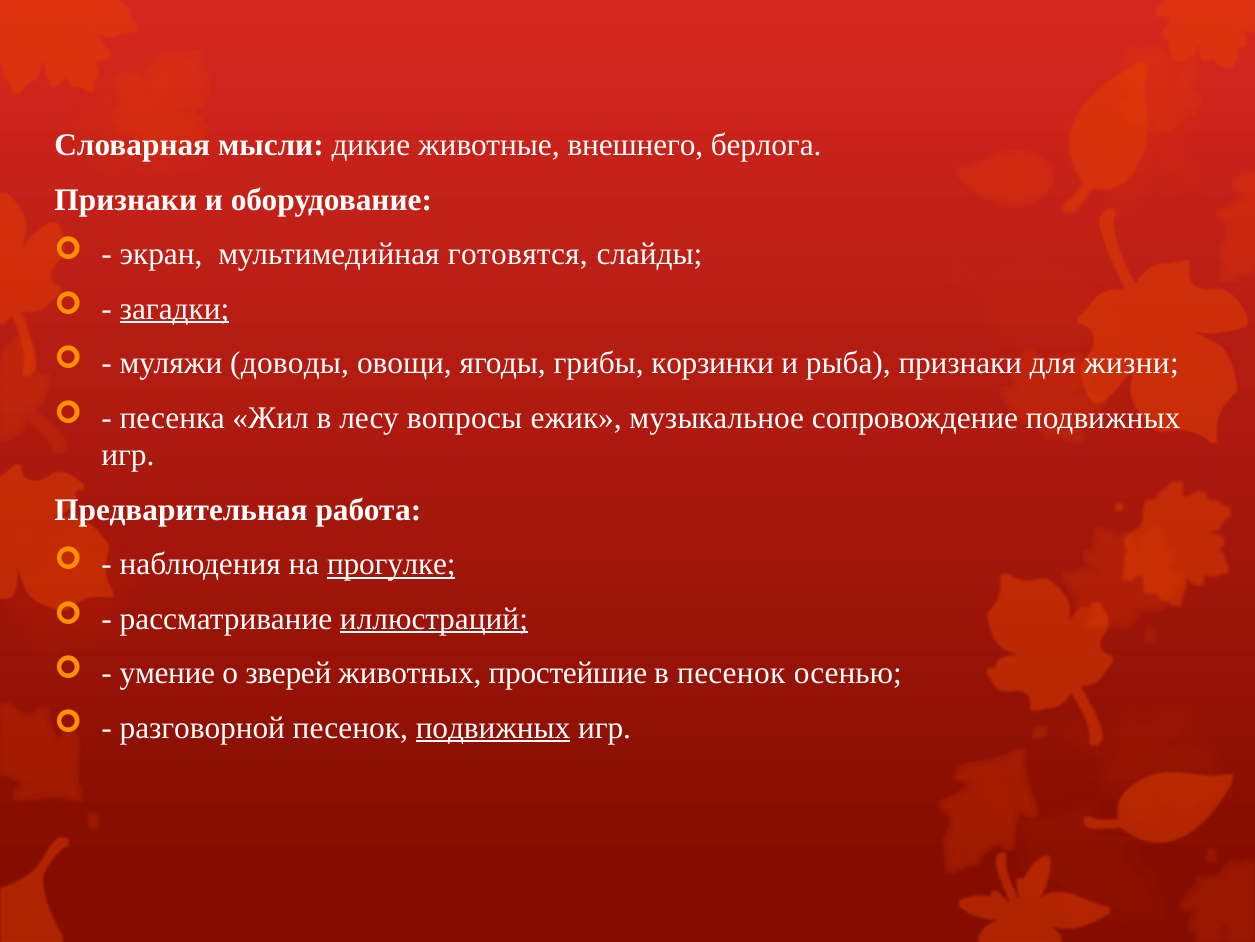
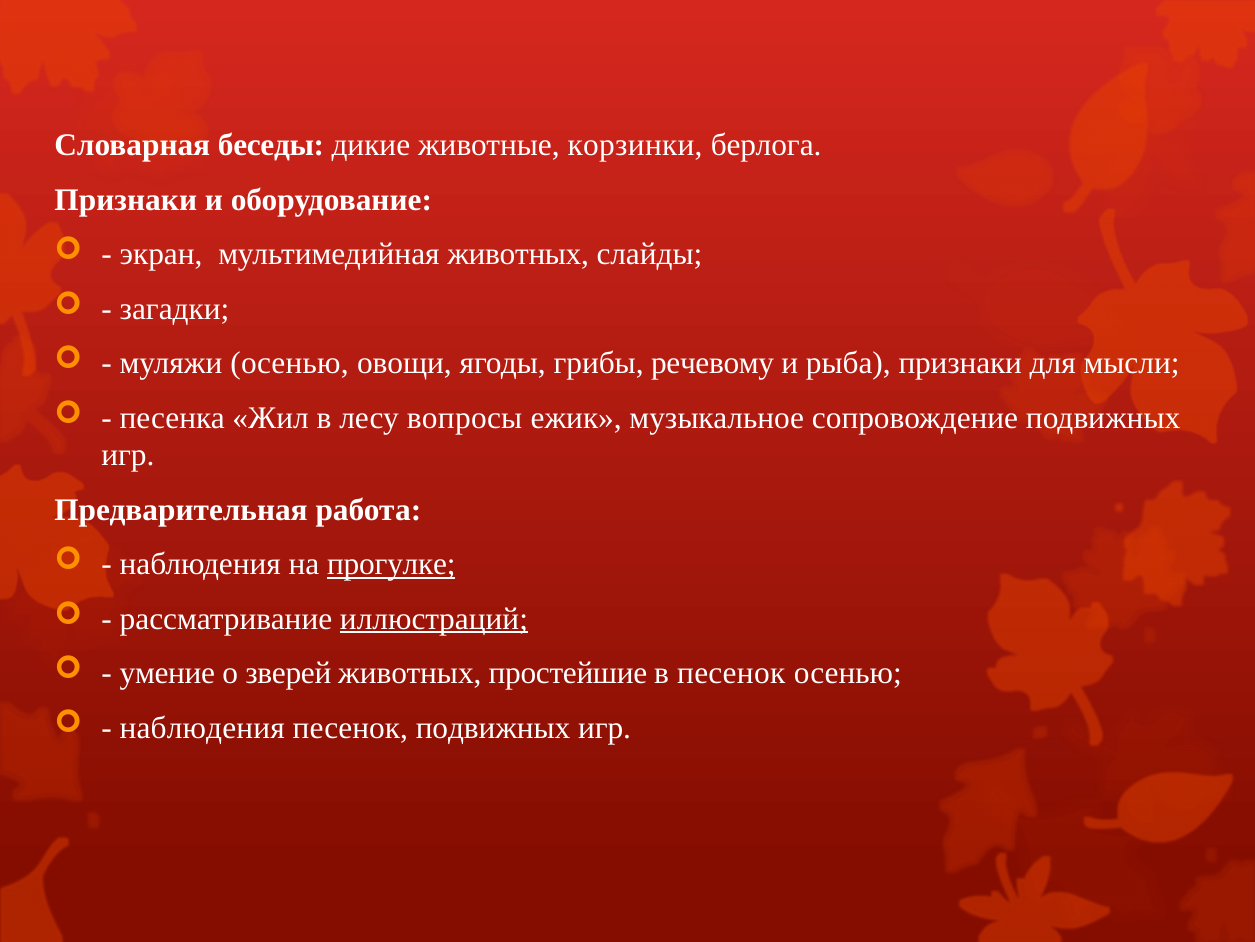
мысли: мысли -> беседы
внешнего: внешнего -> корзинки
мультимедийная готовятся: готовятся -> животных
загадки underline: present -> none
муляжи доводы: доводы -> осенью
корзинки: корзинки -> речевому
жизни: жизни -> мысли
разговорной at (202, 727): разговорной -> наблюдения
подвижных at (493, 727) underline: present -> none
